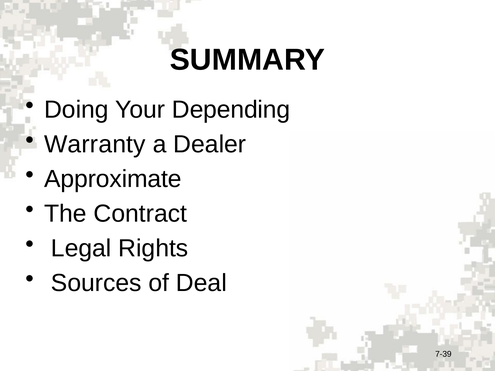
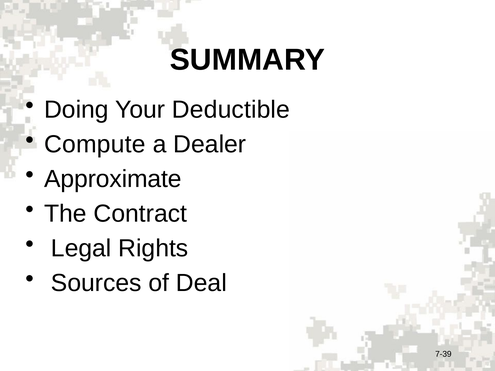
Depending: Depending -> Deductible
Warranty: Warranty -> Compute
